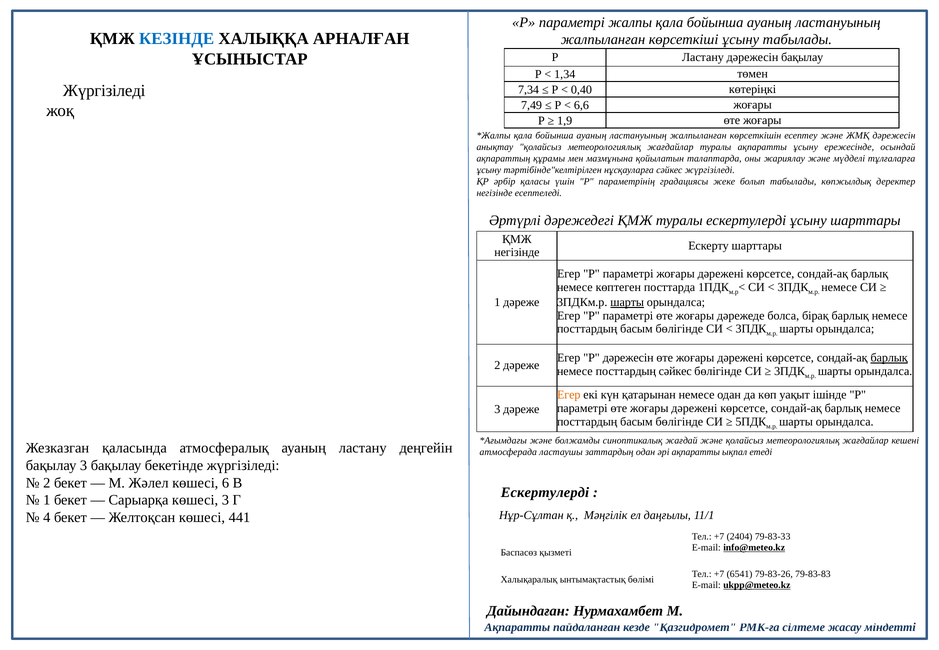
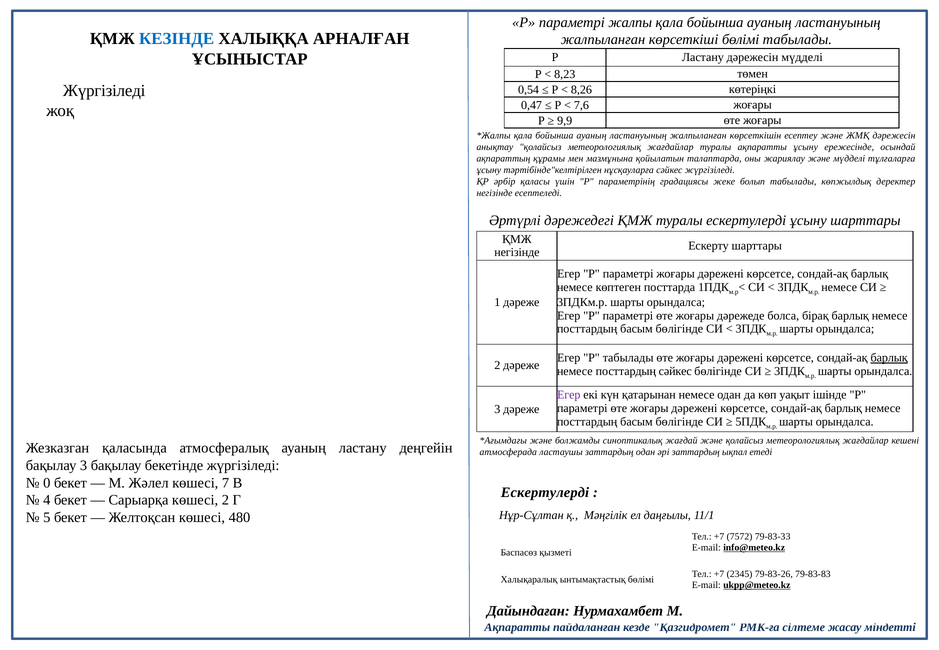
көрсеткіші ұсыну: ұсыну -> бөлімі
дәрежесін бақылау: бақылау -> мүдделі
1,34: 1,34 -> 8,23
7,34: 7,34 -> 0,54
0,40: 0,40 -> 8,26
7,49: 7,49 -> 0,47
6,6: 6,6 -> 7,6
1,9: 1,9 -> 9,9
шарты at (627, 302) underline: present -> none
Р дәрежесін: дәрежесін -> табылады
Егер at (569, 395) colour: orange -> purple
әрі ақпаратты: ақпаратты -> заттардың
2 at (47, 483): 2 -> 0
6: 6 -> 7
1 at (47, 500): 1 -> 4
көшесі 3: 3 -> 2
4: 4 -> 5
441: 441 -> 480
2404: 2404 -> 7572
6541: 6541 -> 2345
